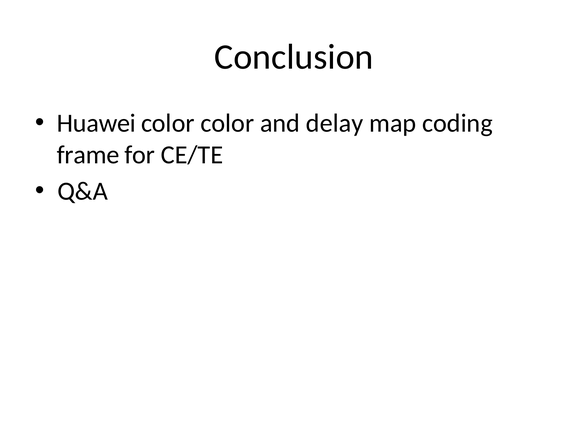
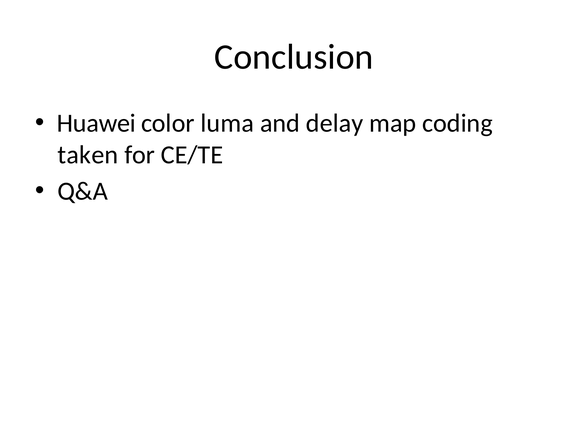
color color: color -> luma
frame: frame -> taken
